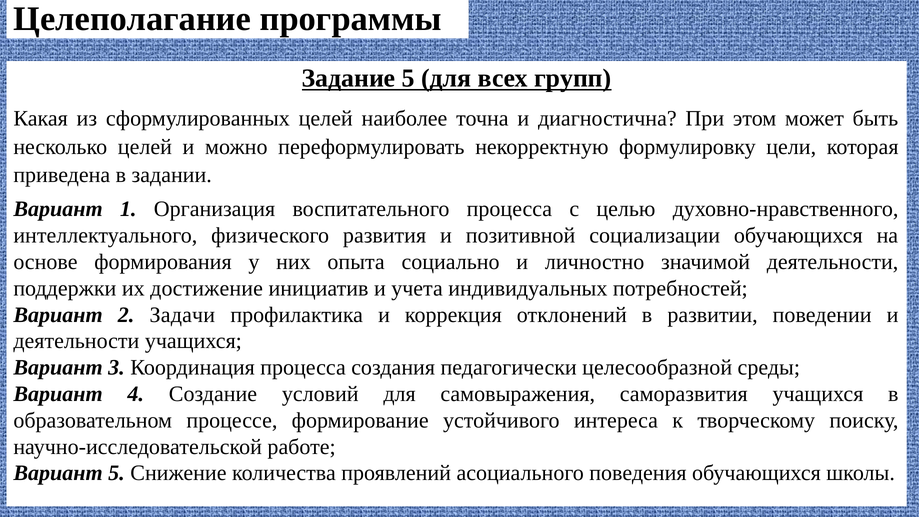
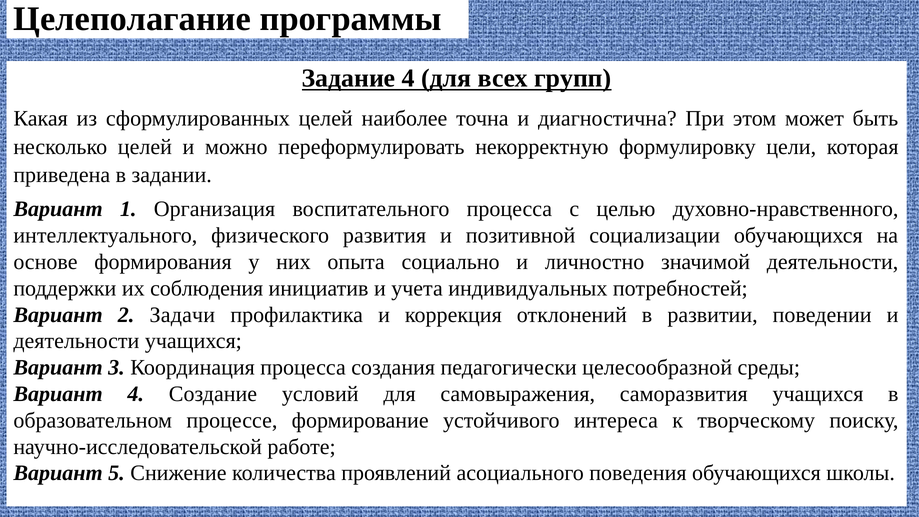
Задание 5: 5 -> 4
достижение: достижение -> соблюдения
